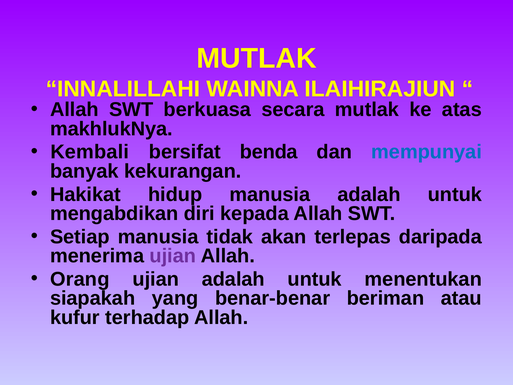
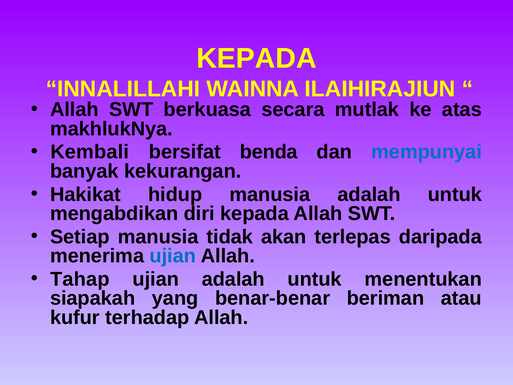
MUTLAK at (256, 58): MUTLAK -> KEPADA
ujian at (173, 256) colour: purple -> blue
Orang: Orang -> Tahap
